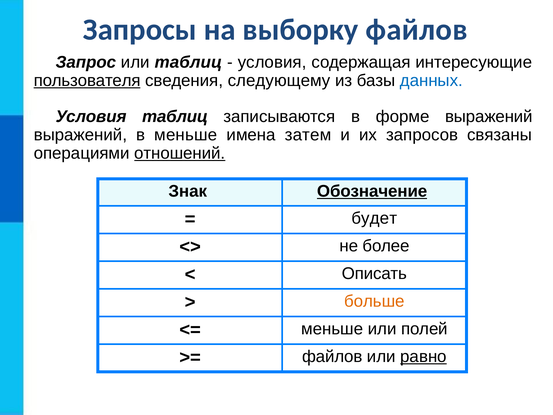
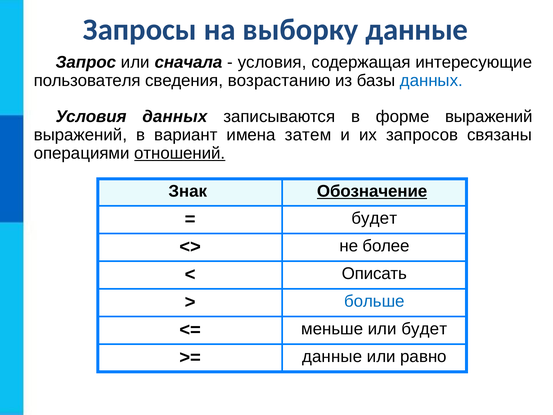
выборку файлов: файлов -> данные
или таблиц: таблиц -> сначала
пользователя underline: present -> none
следующему: следующему -> возрастанию
Условия таблиц: таблиц -> данных
в меньше: меньше -> вариант
больше colour: orange -> blue
или полей: полей -> будет
файлов at (332, 356): файлов -> данные
равно underline: present -> none
